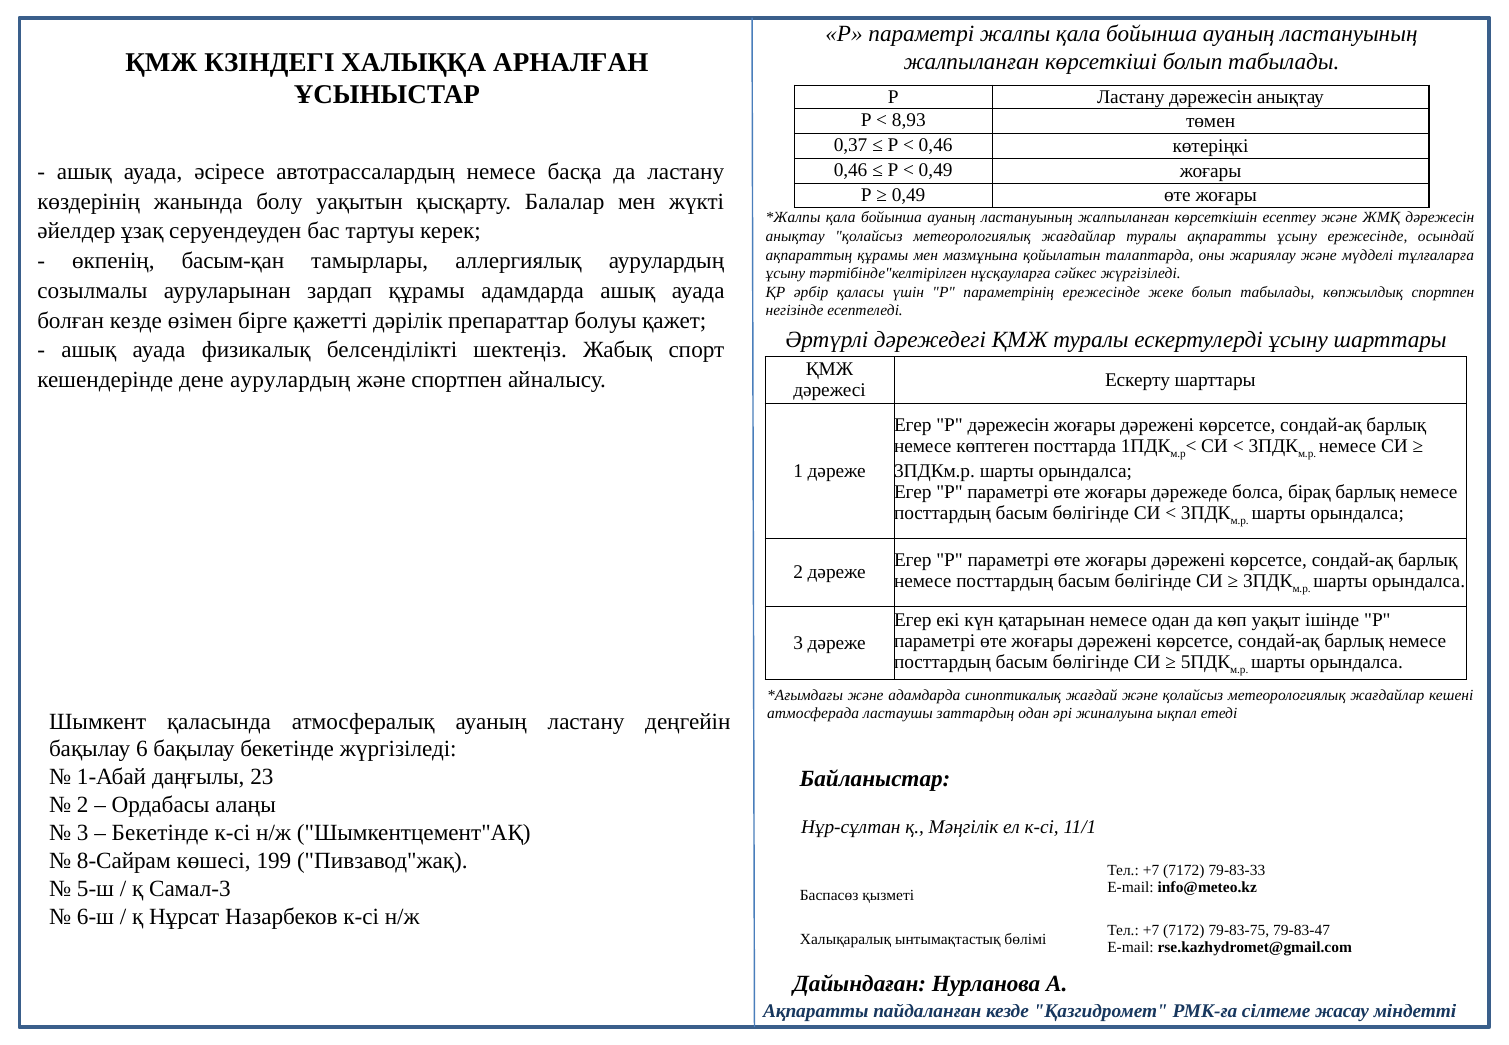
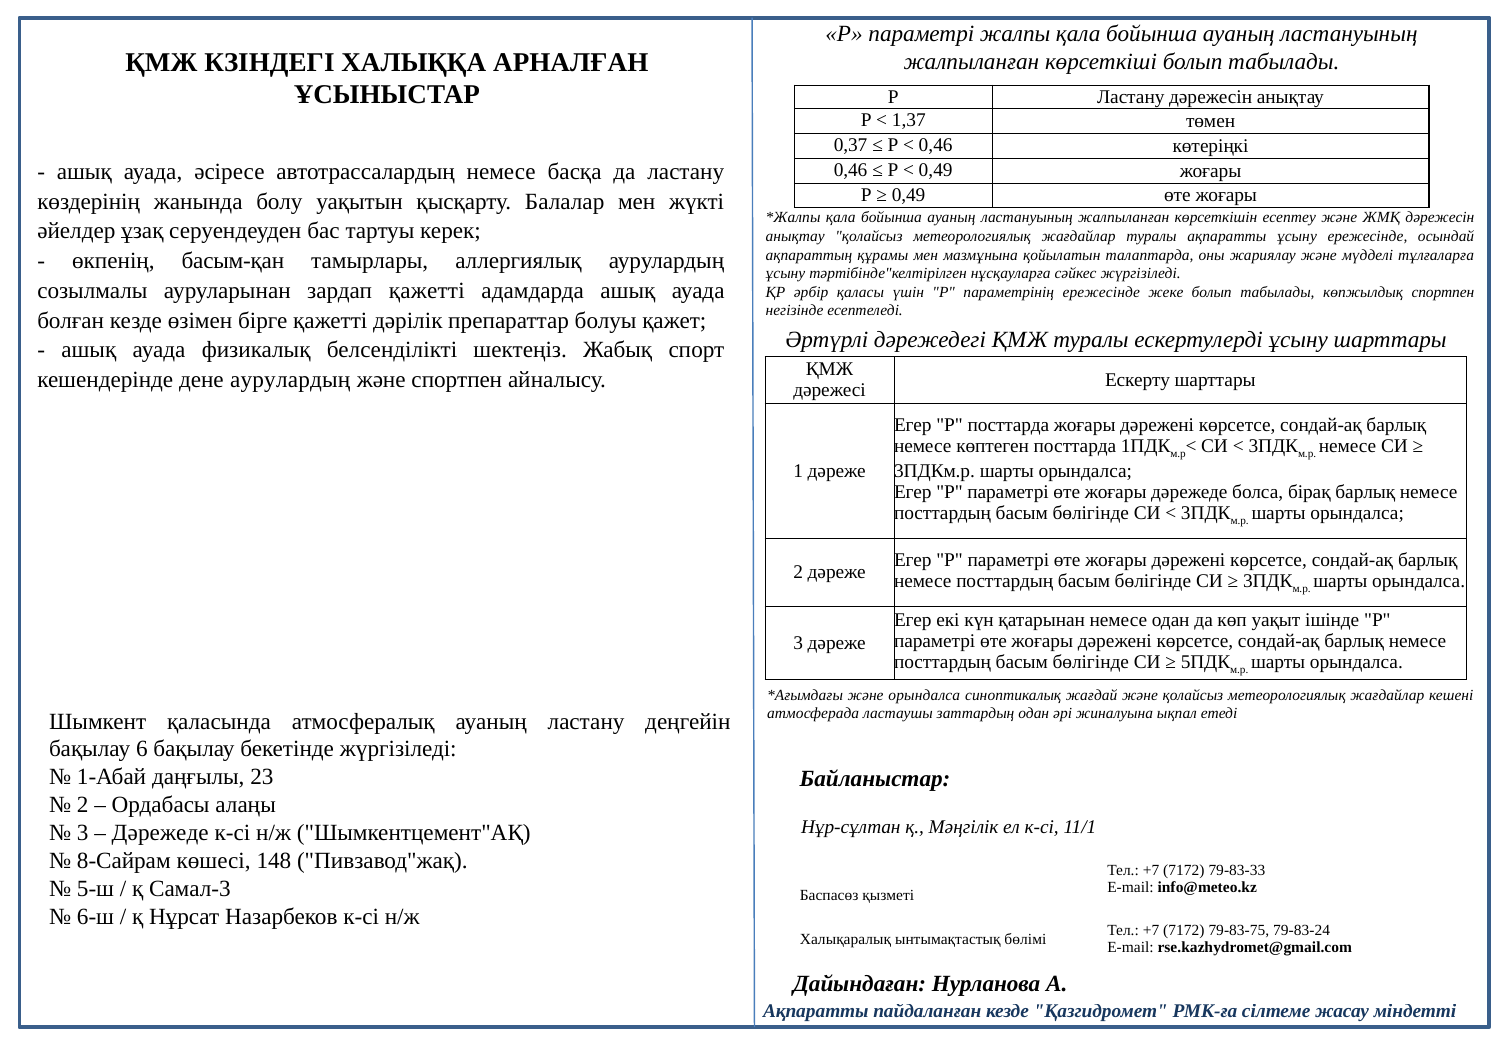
8,93: 8,93 -> 1,37
зардап құрамы: құрамы -> қажетті
Р дәрежесін: дәрежесін -> посттарда
және адамдарда: адамдарда -> орындалса
Бекетінде at (160, 833): Бекетінде -> Дәрежеде
199: 199 -> 148
79-83-47: 79-83-47 -> 79-83-24
